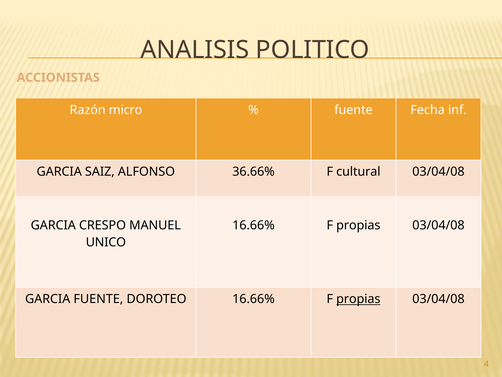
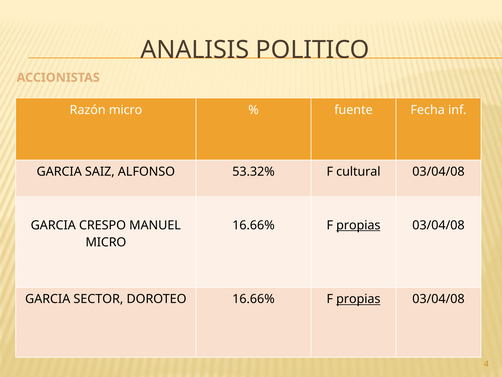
36.66%: 36.66% -> 53.32%
propias at (358, 225) underline: none -> present
UNICO at (106, 242): UNICO -> MICRO
GARCIA FUENTE: FUENTE -> SECTOR
